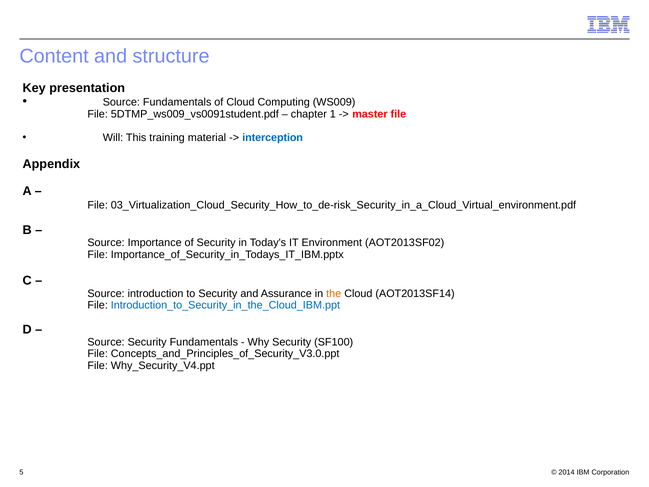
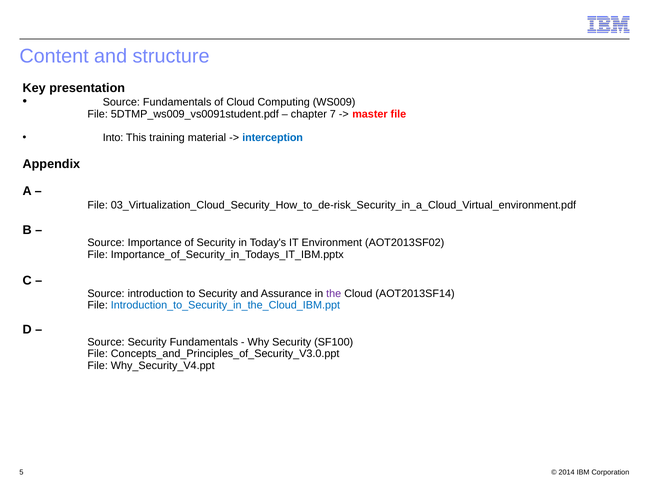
1: 1 -> 7
Will: Will -> Into
the colour: orange -> purple
